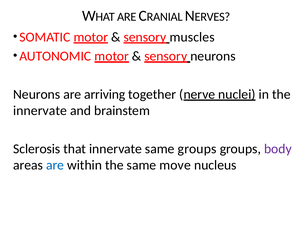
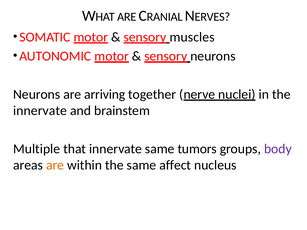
Sclerosis: Sclerosis -> Multiple
same groups: groups -> tumors
are at (55, 165) colour: blue -> orange
move: move -> affect
